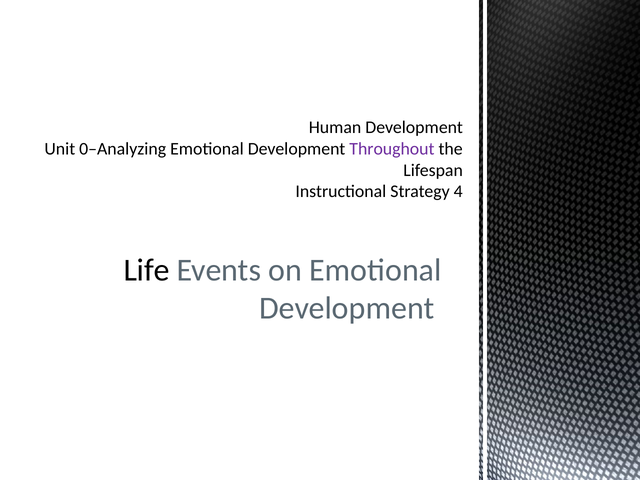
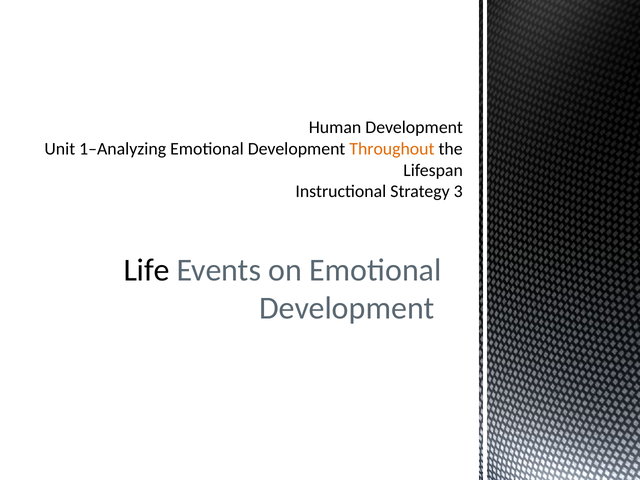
0–Analyzing: 0–Analyzing -> 1–Analyzing
Throughout colour: purple -> orange
4: 4 -> 3
